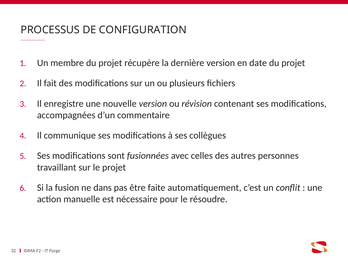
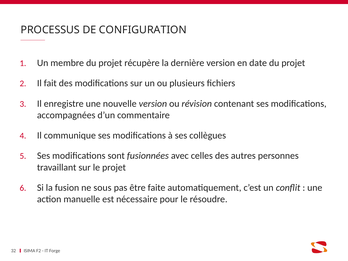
dans: dans -> sous
